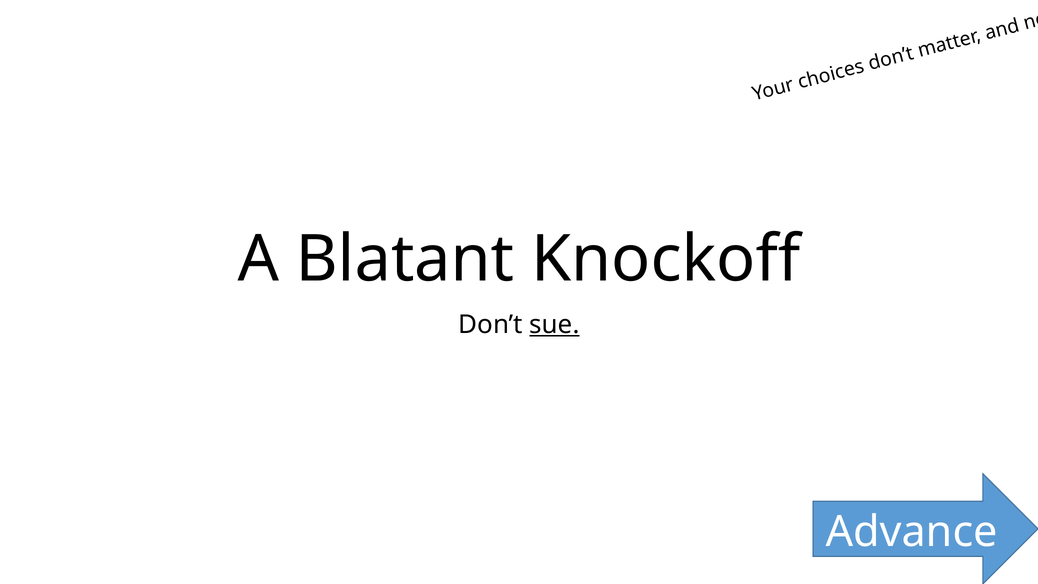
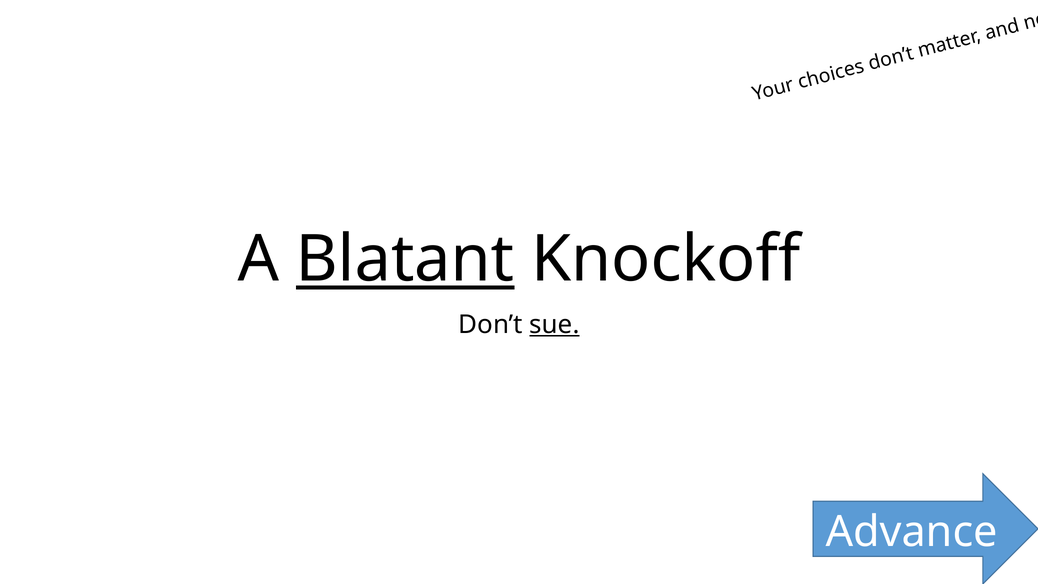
Blatant underline: none -> present
